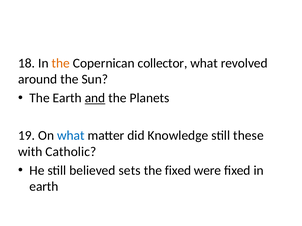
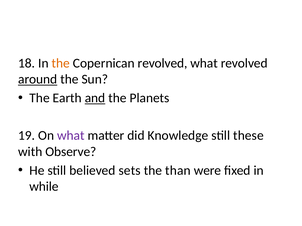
Copernican collector: collector -> revolved
around underline: none -> present
what at (71, 136) colour: blue -> purple
Catholic: Catholic -> Observe
the fixed: fixed -> than
earth at (44, 187): earth -> while
